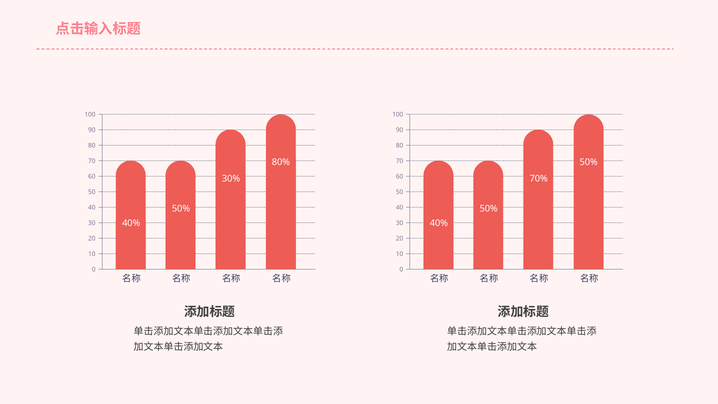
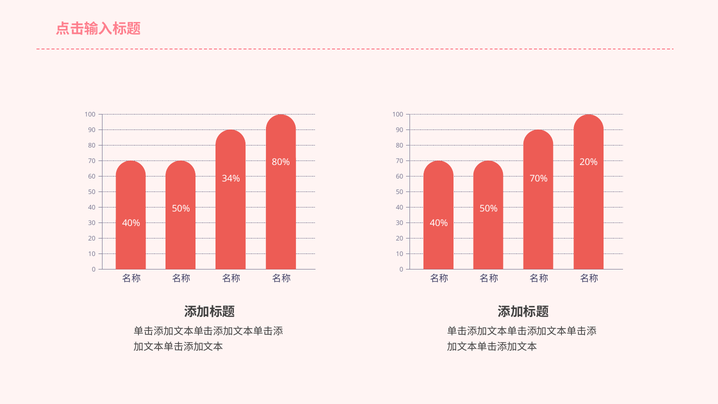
50% at (589, 162): 50% -> 20%
30%: 30% -> 34%
